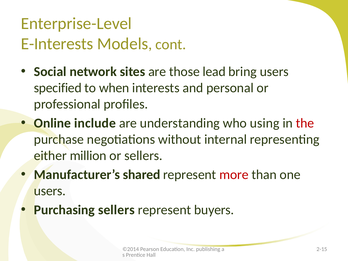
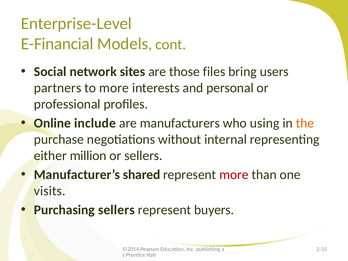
E-Interests: E-Interests -> E-Financial
lead: lead -> files
specified: specified -> partners
to when: when -> more
understanding: understanding -> manufacturers
the colour: red -> orange
users at (50, 191): users -> visits
